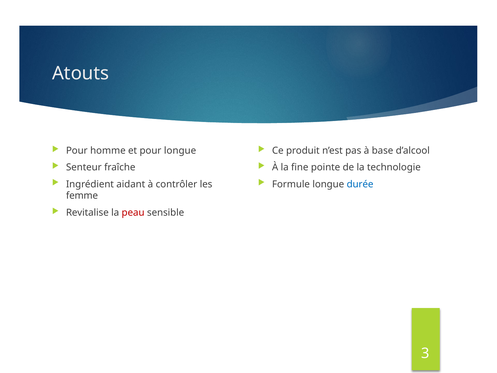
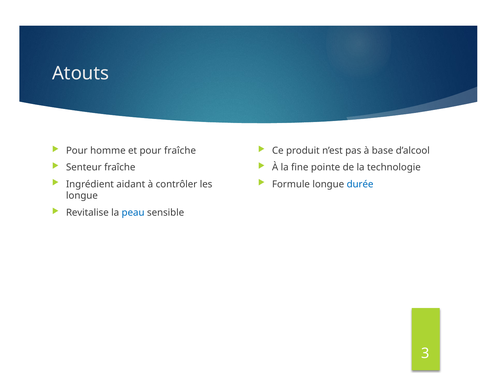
pour longue: longue -> fraîche
femme at (82, 196): femme -> longue
peau colour: red -> blue
